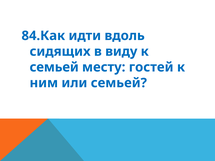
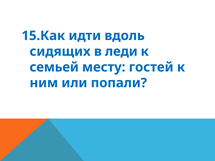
84.Как: 84.Как -> 15.Как
виду: виду -> леди
или семьей: семьей -> попали
